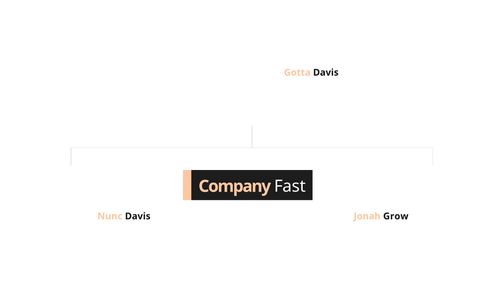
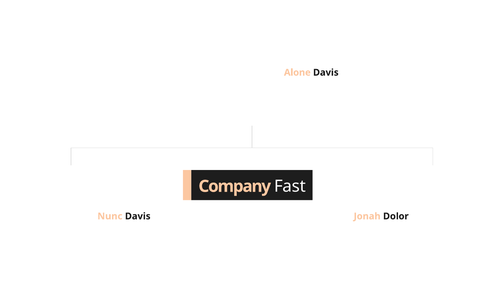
Gotta: Gotta -> Alone
Grow: Grow -> Dolor
